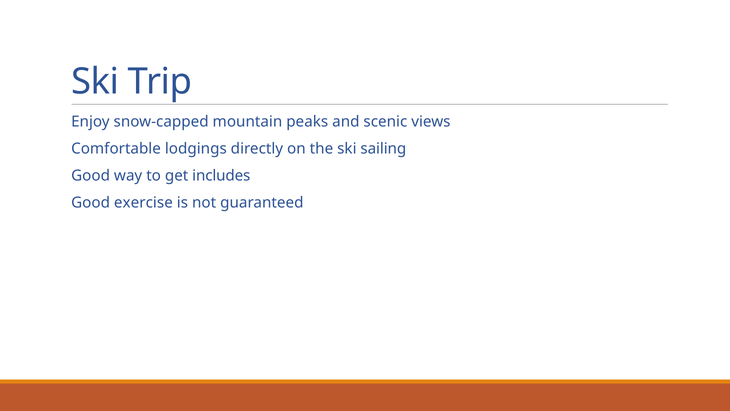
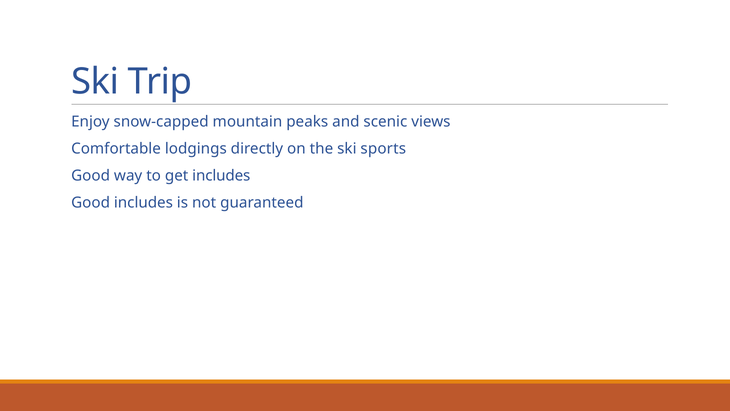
sailing: sailing -> sports
Good exercise: exercise -> includes
